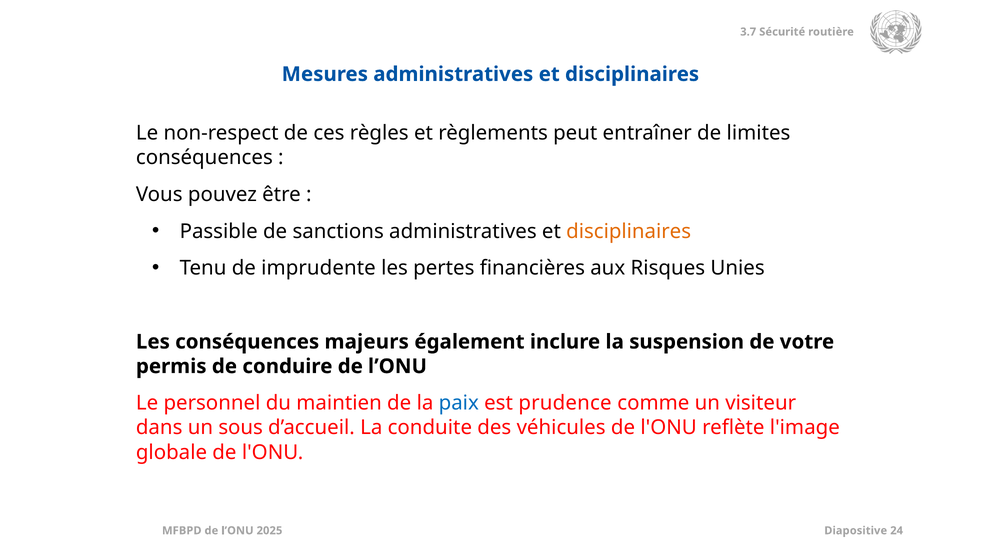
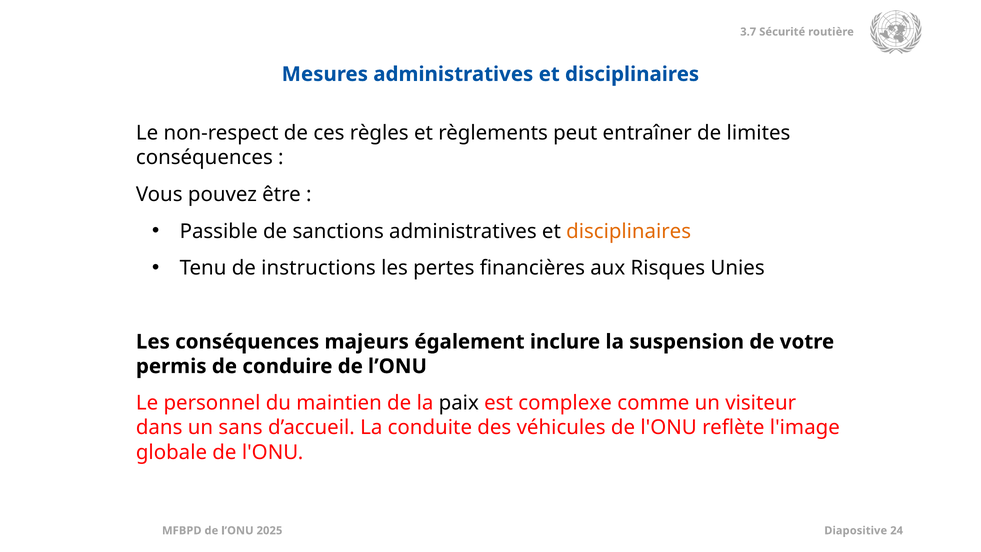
imprudente: imprudente -> instructions
paix colour: blue -> black
prudence: prudence -> complexe
sous: sous -> sans
